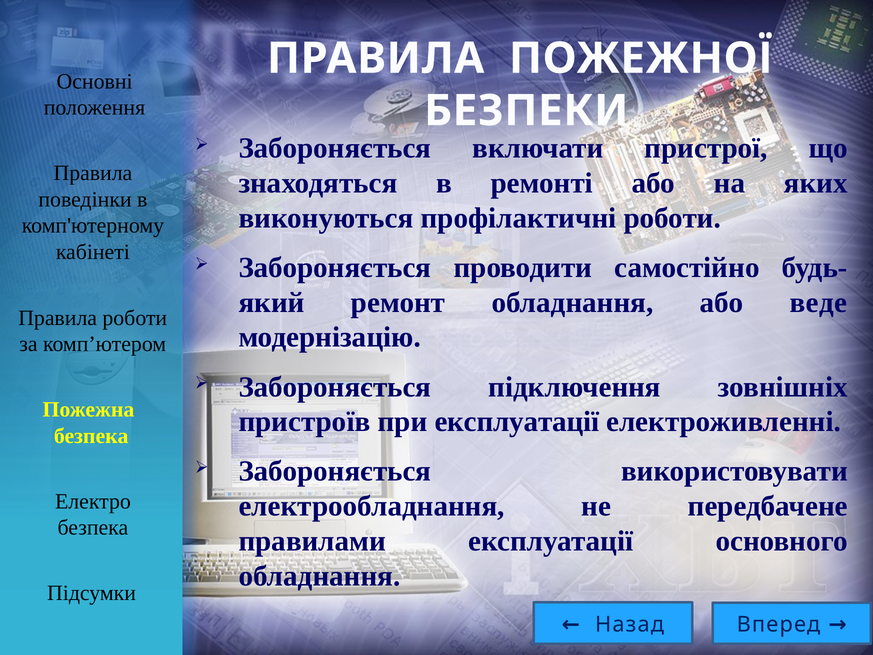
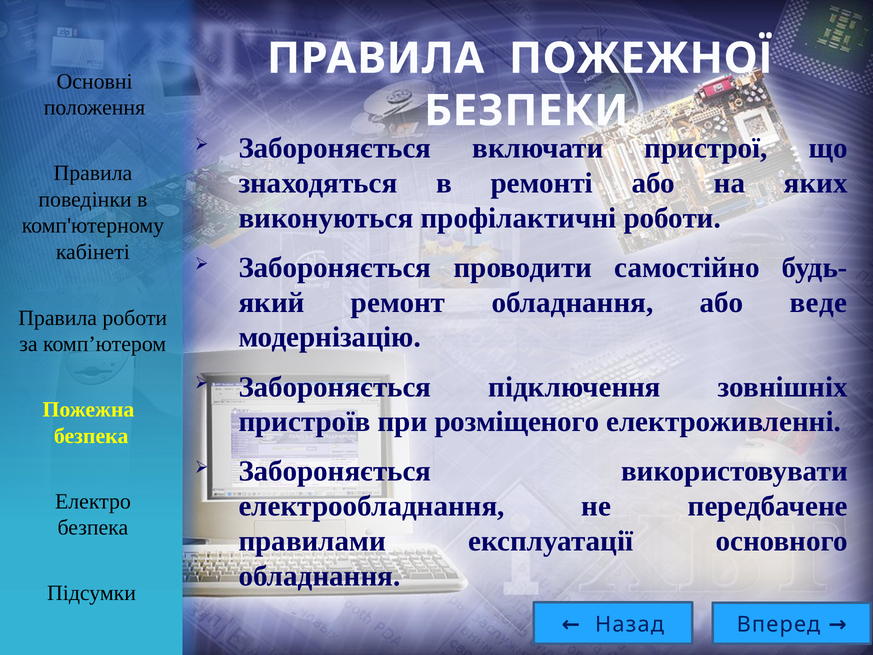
при експлуатації: експлуатації -> розміщеного
